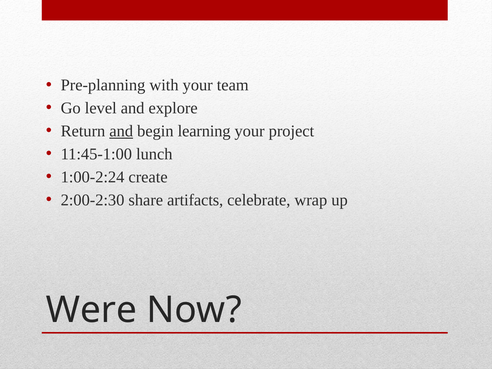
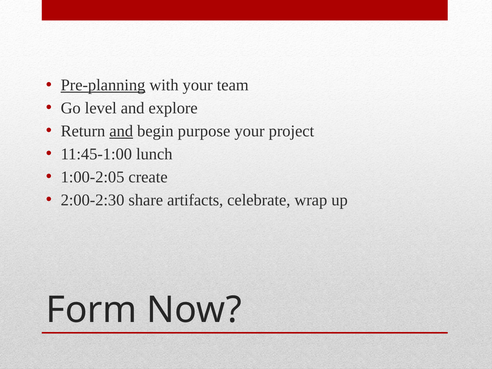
Pre-planning underline: none -> present
learning: learning -> purpose
1:00-2:24: 1:00-2:24 -> 1:00-2:05
Were: Were -> Form
